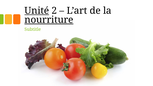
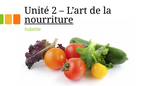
Unité underline: present -> none
